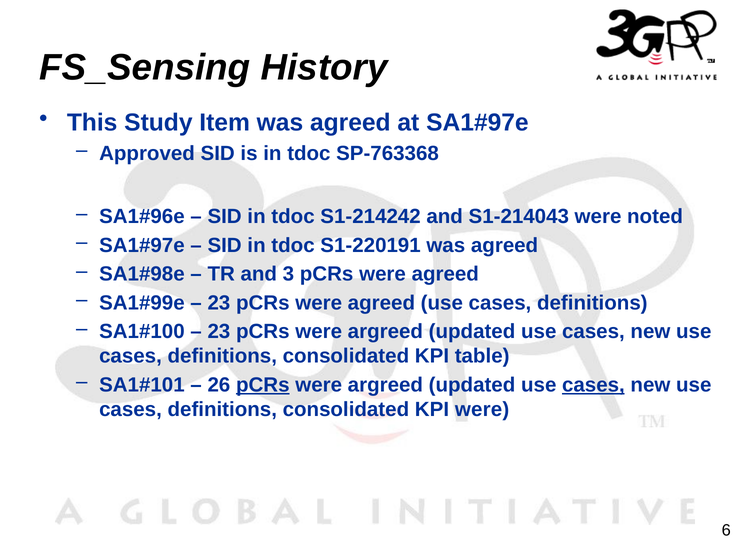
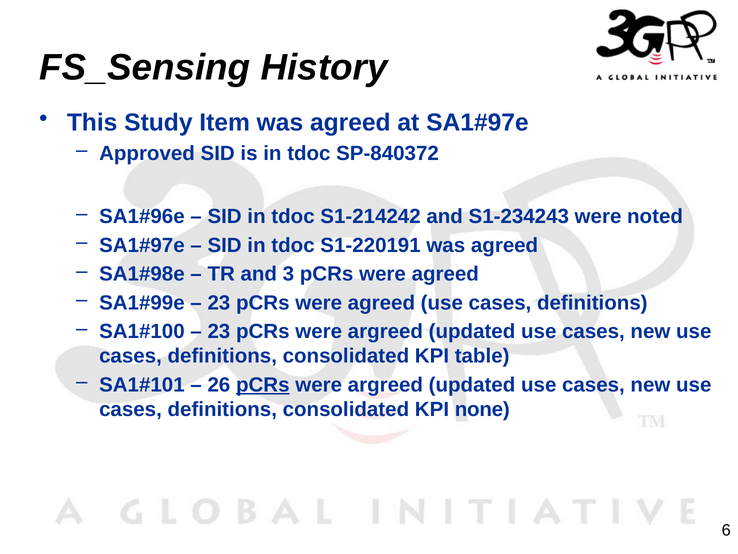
SP-763368: SP-763368 -> SP-840372
S1-214043: S1-214043 -> S1-234243
cases at (593, 385) underline: present -> none
KPI were: were -> none
